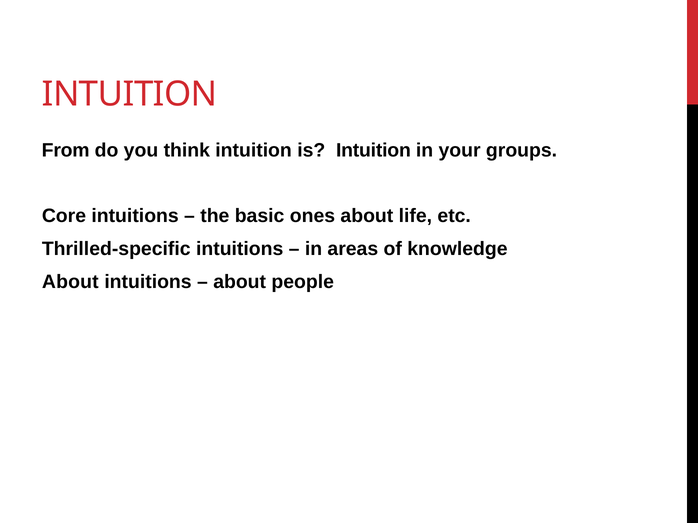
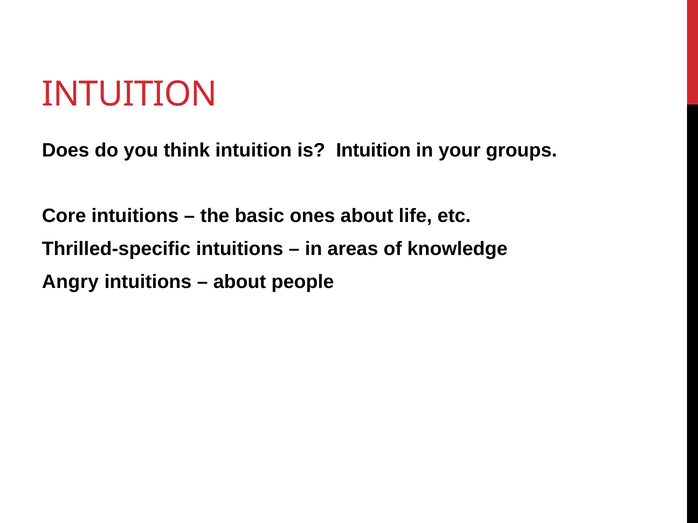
From: From -> Does
About at (70, 282): About -> Angry
